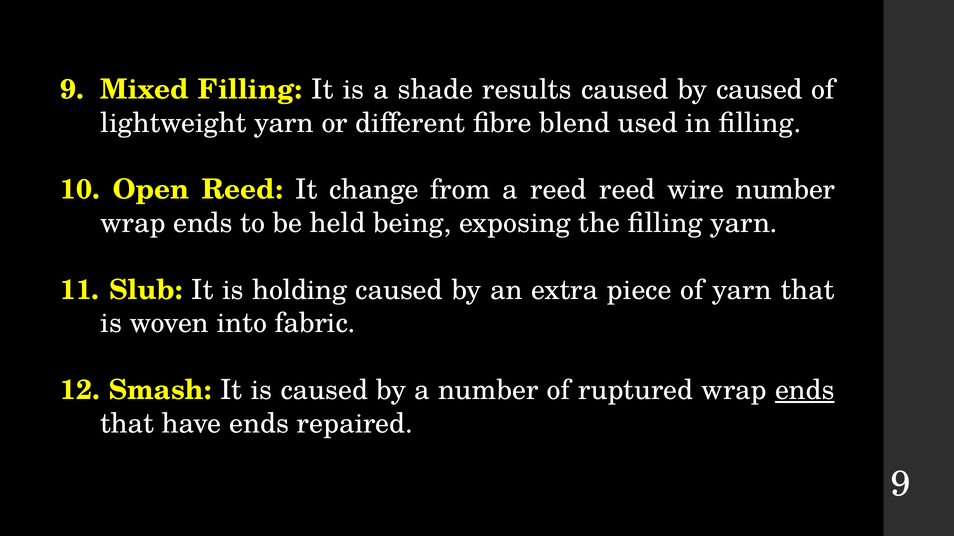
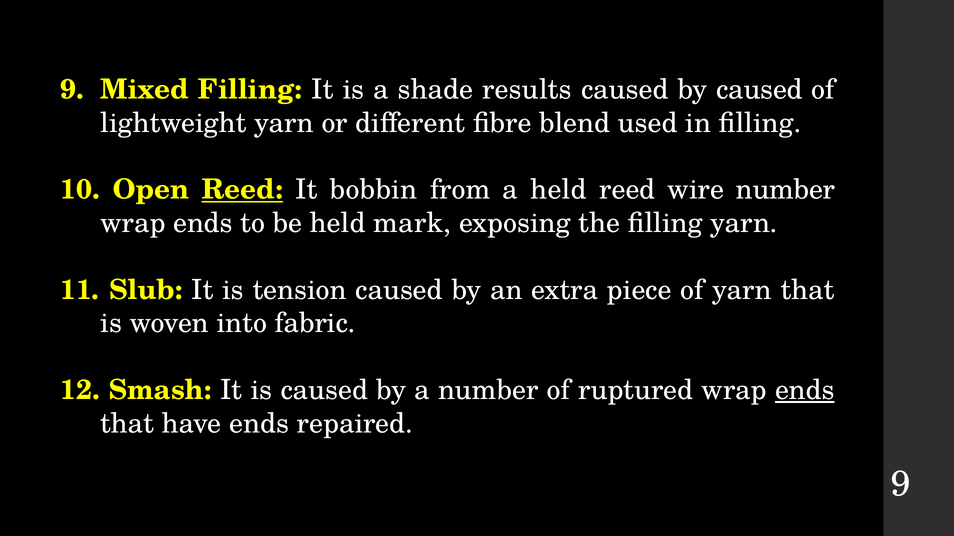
Reed at (242, 190) underline: none -> present
change: change -> bobbin
a reed: reed -> held
being: being -> mark
holding: holding -> tension
